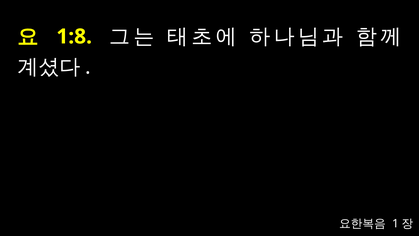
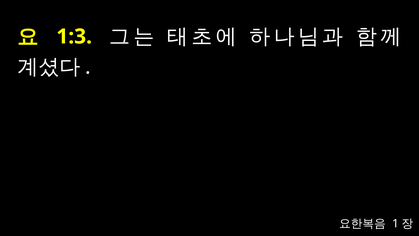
1:8: 1:8 -> 1:3
